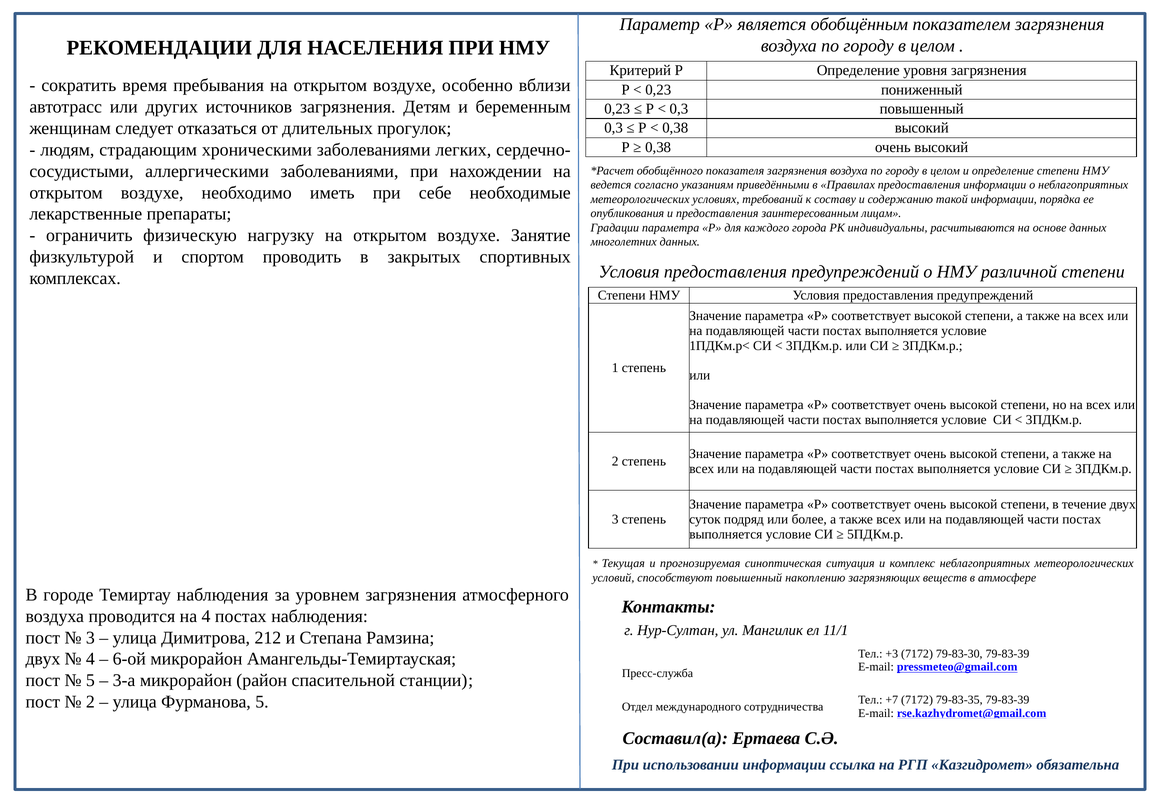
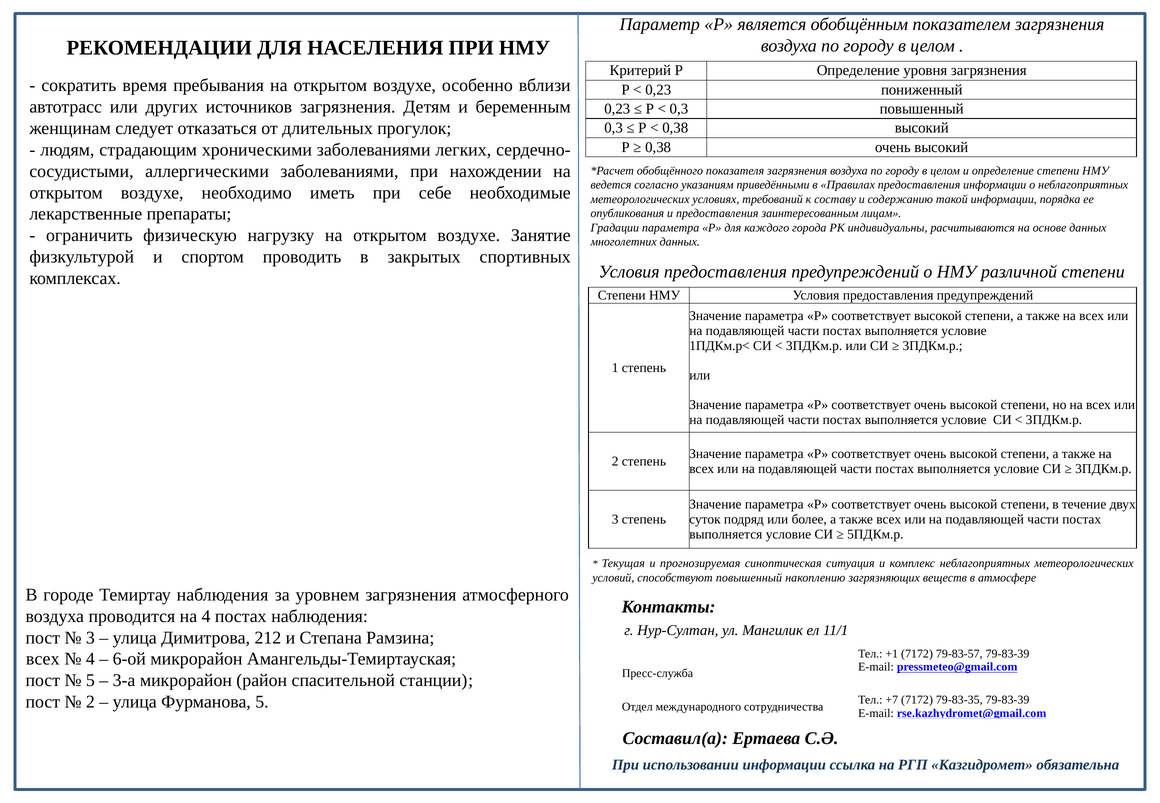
+3: +3 -> +1
79-83-30: 79-83-30 -> 79-83-57
двух at (43, 659): двух -> всех
